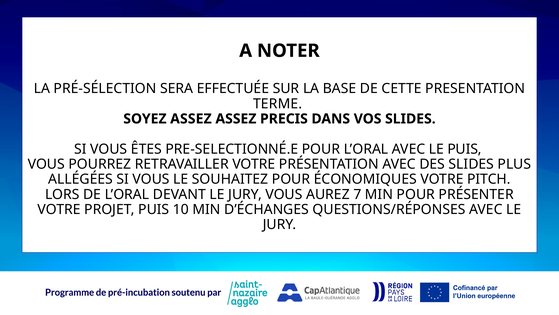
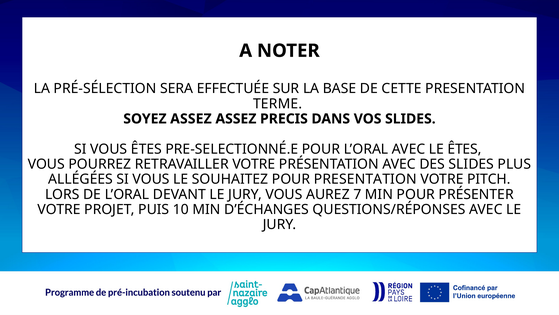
LE PUIS: PUIS -> ÊTES
POUR ÉCONOMIQUES: ÉCONOMIQUES -> PRESENTATION
